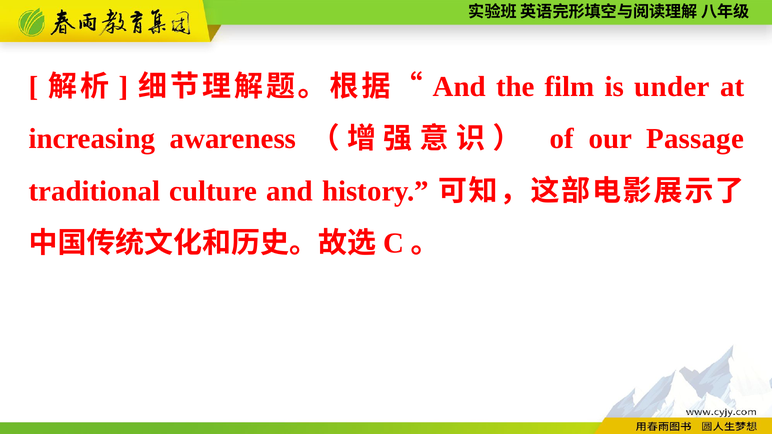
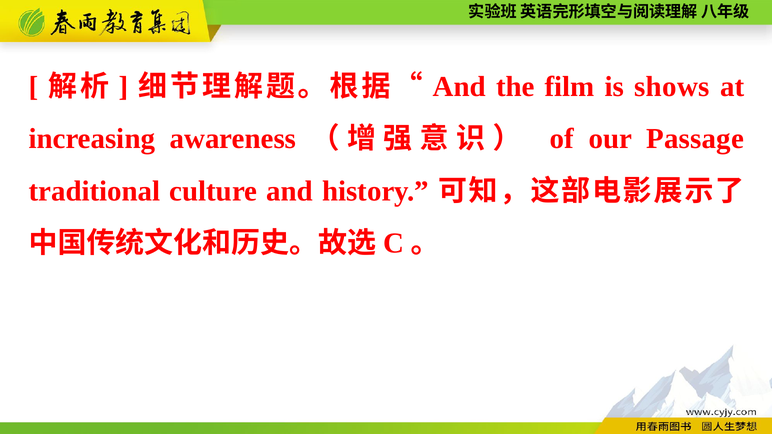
under: under -> shows
